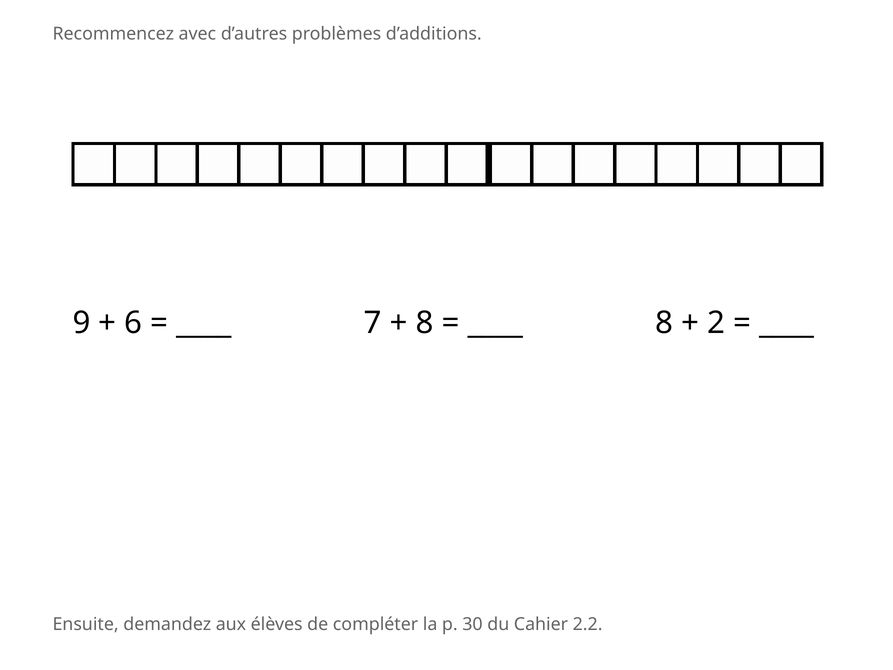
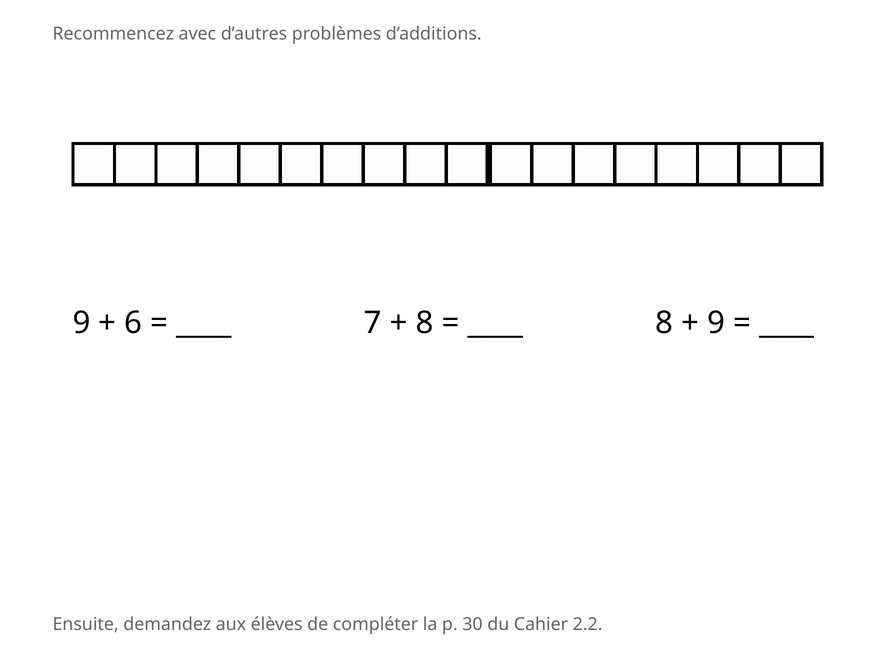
2 at (716, 323): 2 -> 9
